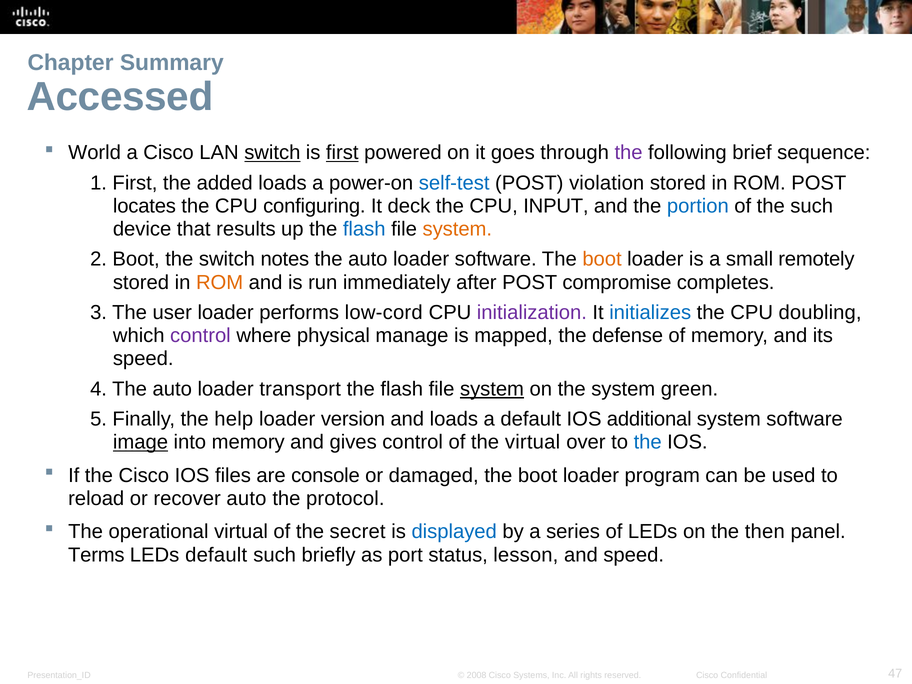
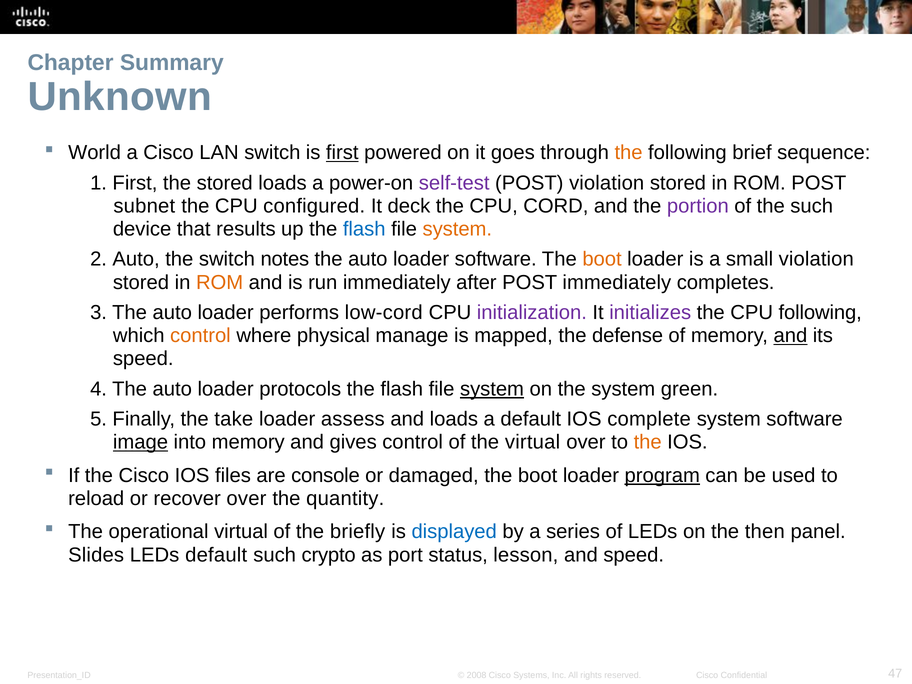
Accessed: Accessed -> Unknown
switch at (272, 153) underline: present -> none
the at (629, 153) colour: purple -> orange
the added: added -> stored
self-test colour: blue -> purple
locates: locates -> subnet
configuring: configuring -> configured
INPUT: INPUT -> CORD
portion colour: blue -> purple
2 Boot: Boot -> Auto
small remotely: remotely -> violation
POST compromise: compromise -> immediately
3 The user: user -> auto
initializes colour: blue -> purple
CPU doubling: doubling -> following
control at (200, 336) colour: purple -> orange
and at (790, 336) underline: none -> present
transport: transport -> protocols
help: help -> take
version: version -> assess
additional: additional -> complete
the at (648, 442) colour: blue -> orange
program underline: none -> present
recover auto: auto -> over
protocol: protocol -> quantity
secret: secret -> briefly
Terms: Terms -> Slides
briefly: briefly -> crypto
